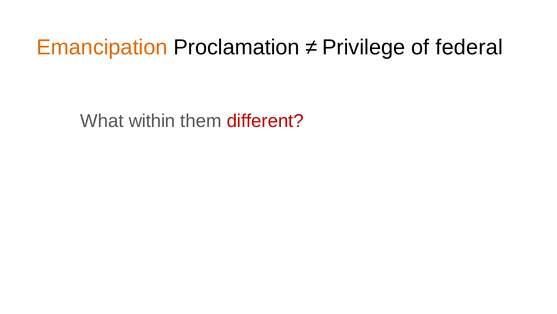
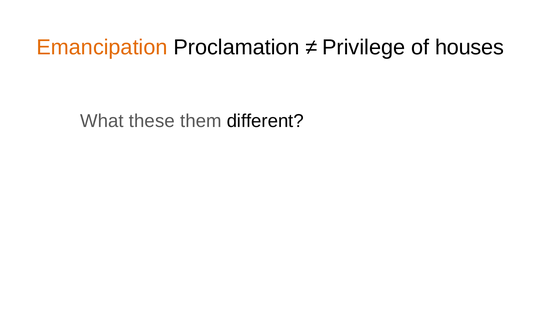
federal: federal -> houses
within: within -> these
different colour: red -> black
